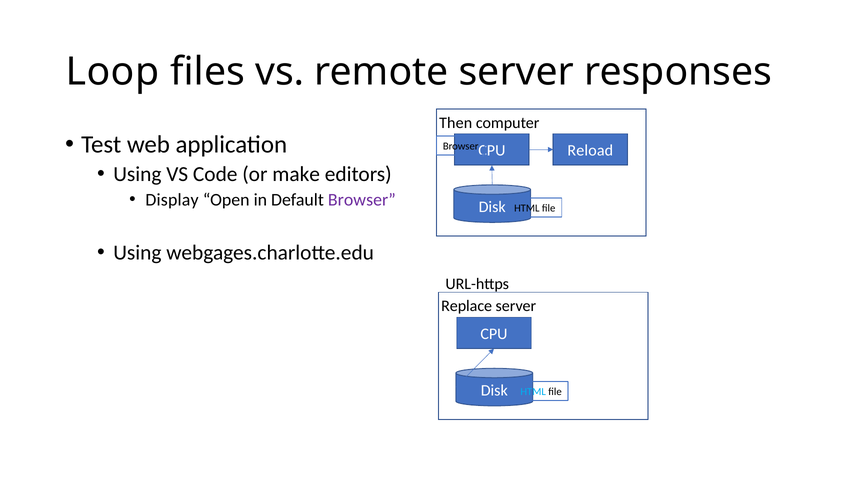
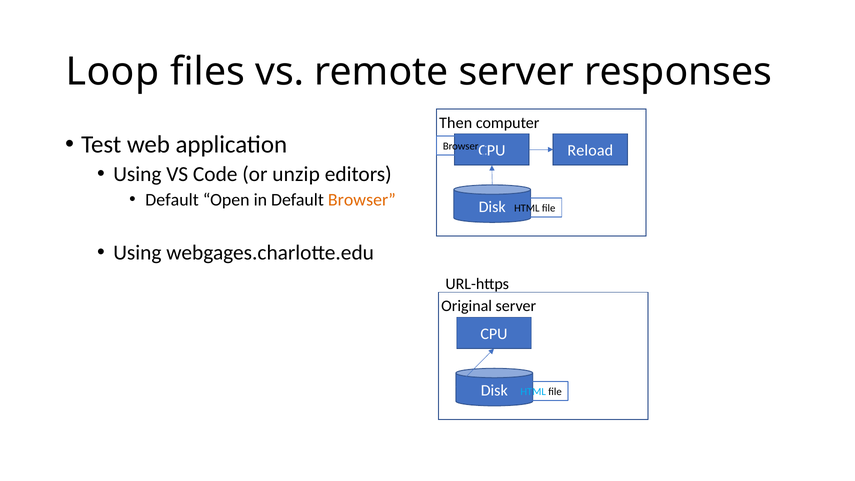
make: make -> unzip
Display at (172, 200): Display -> Default
Browser at (362, 200) colour: purple -> orange
Replace: Replace -> Original
